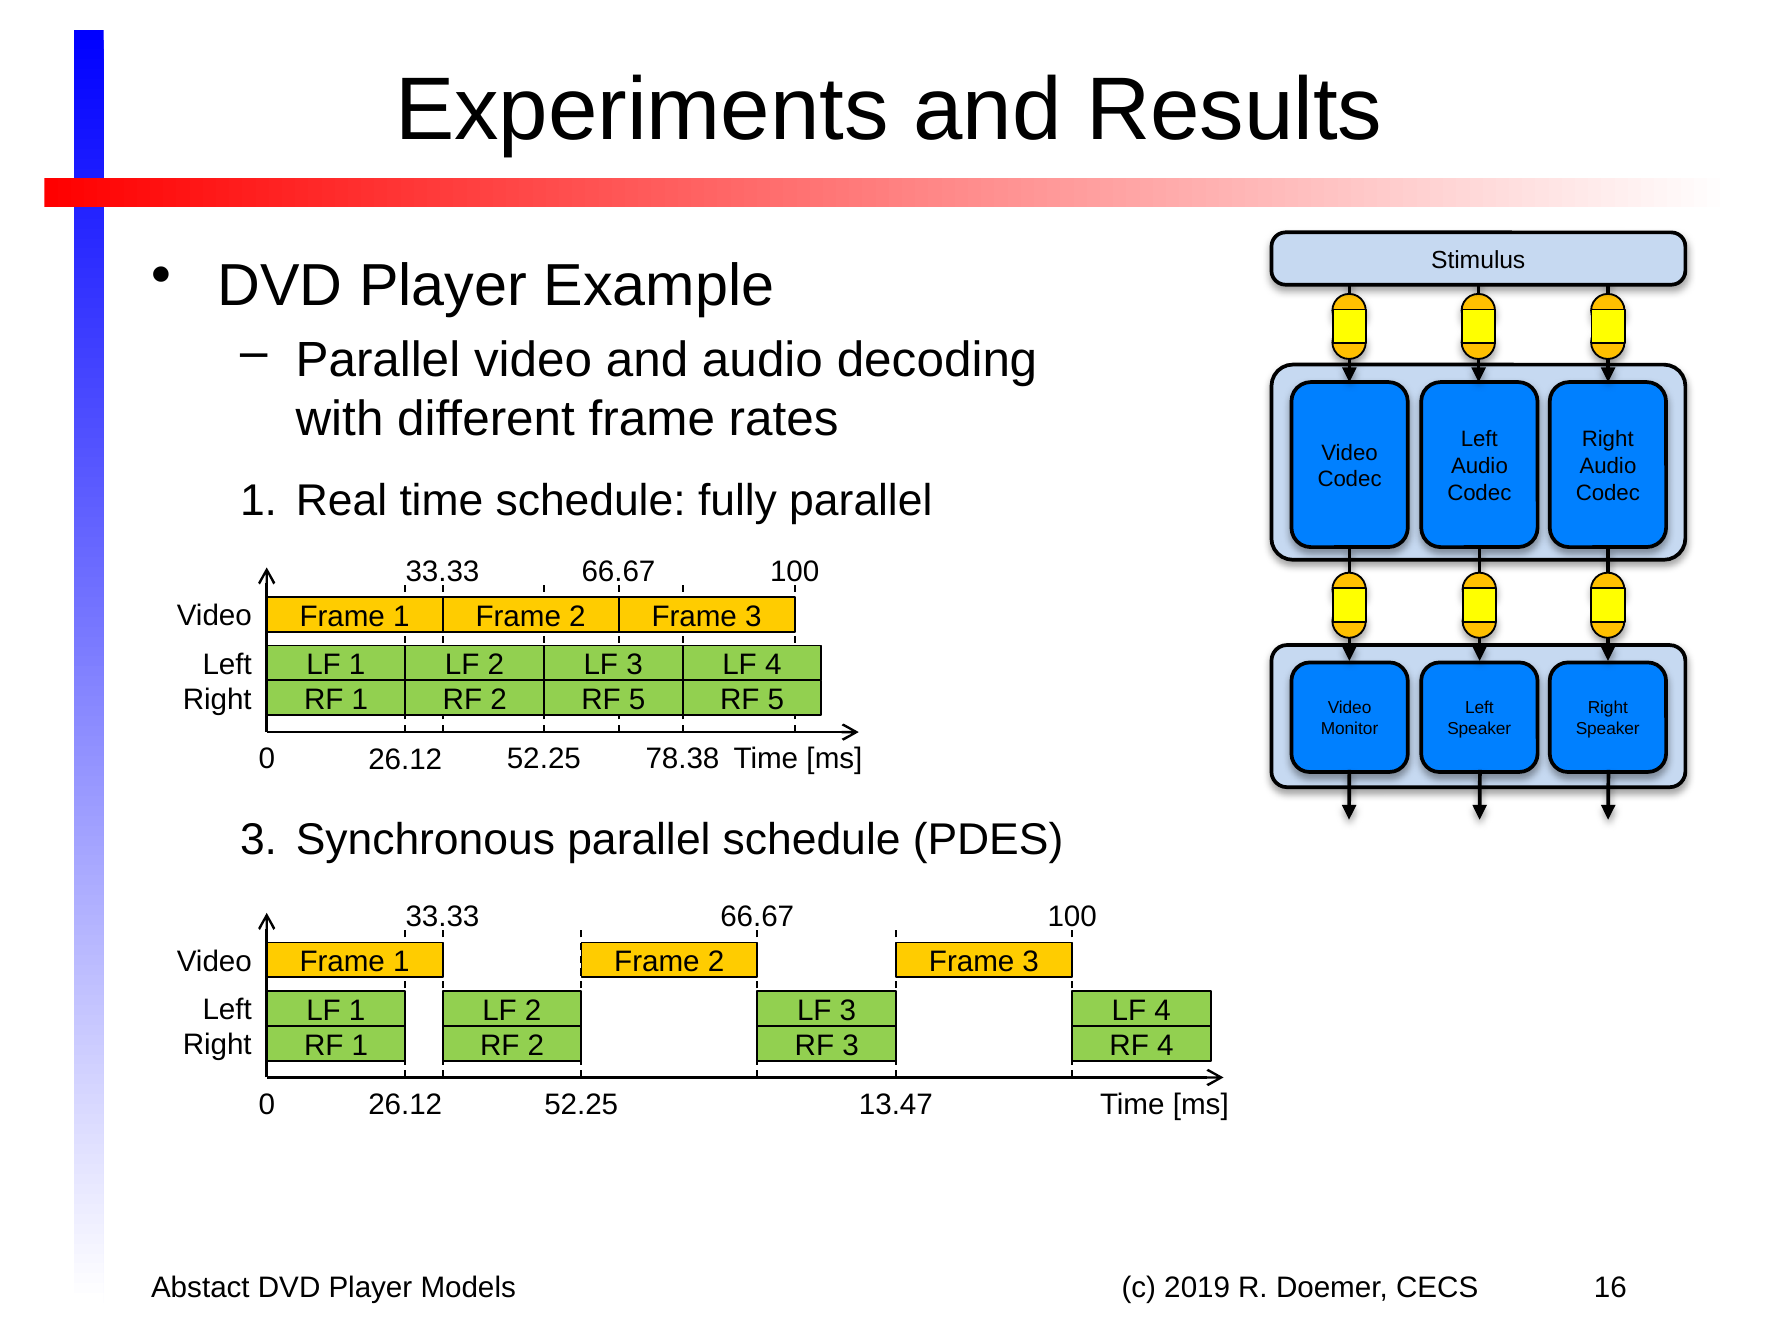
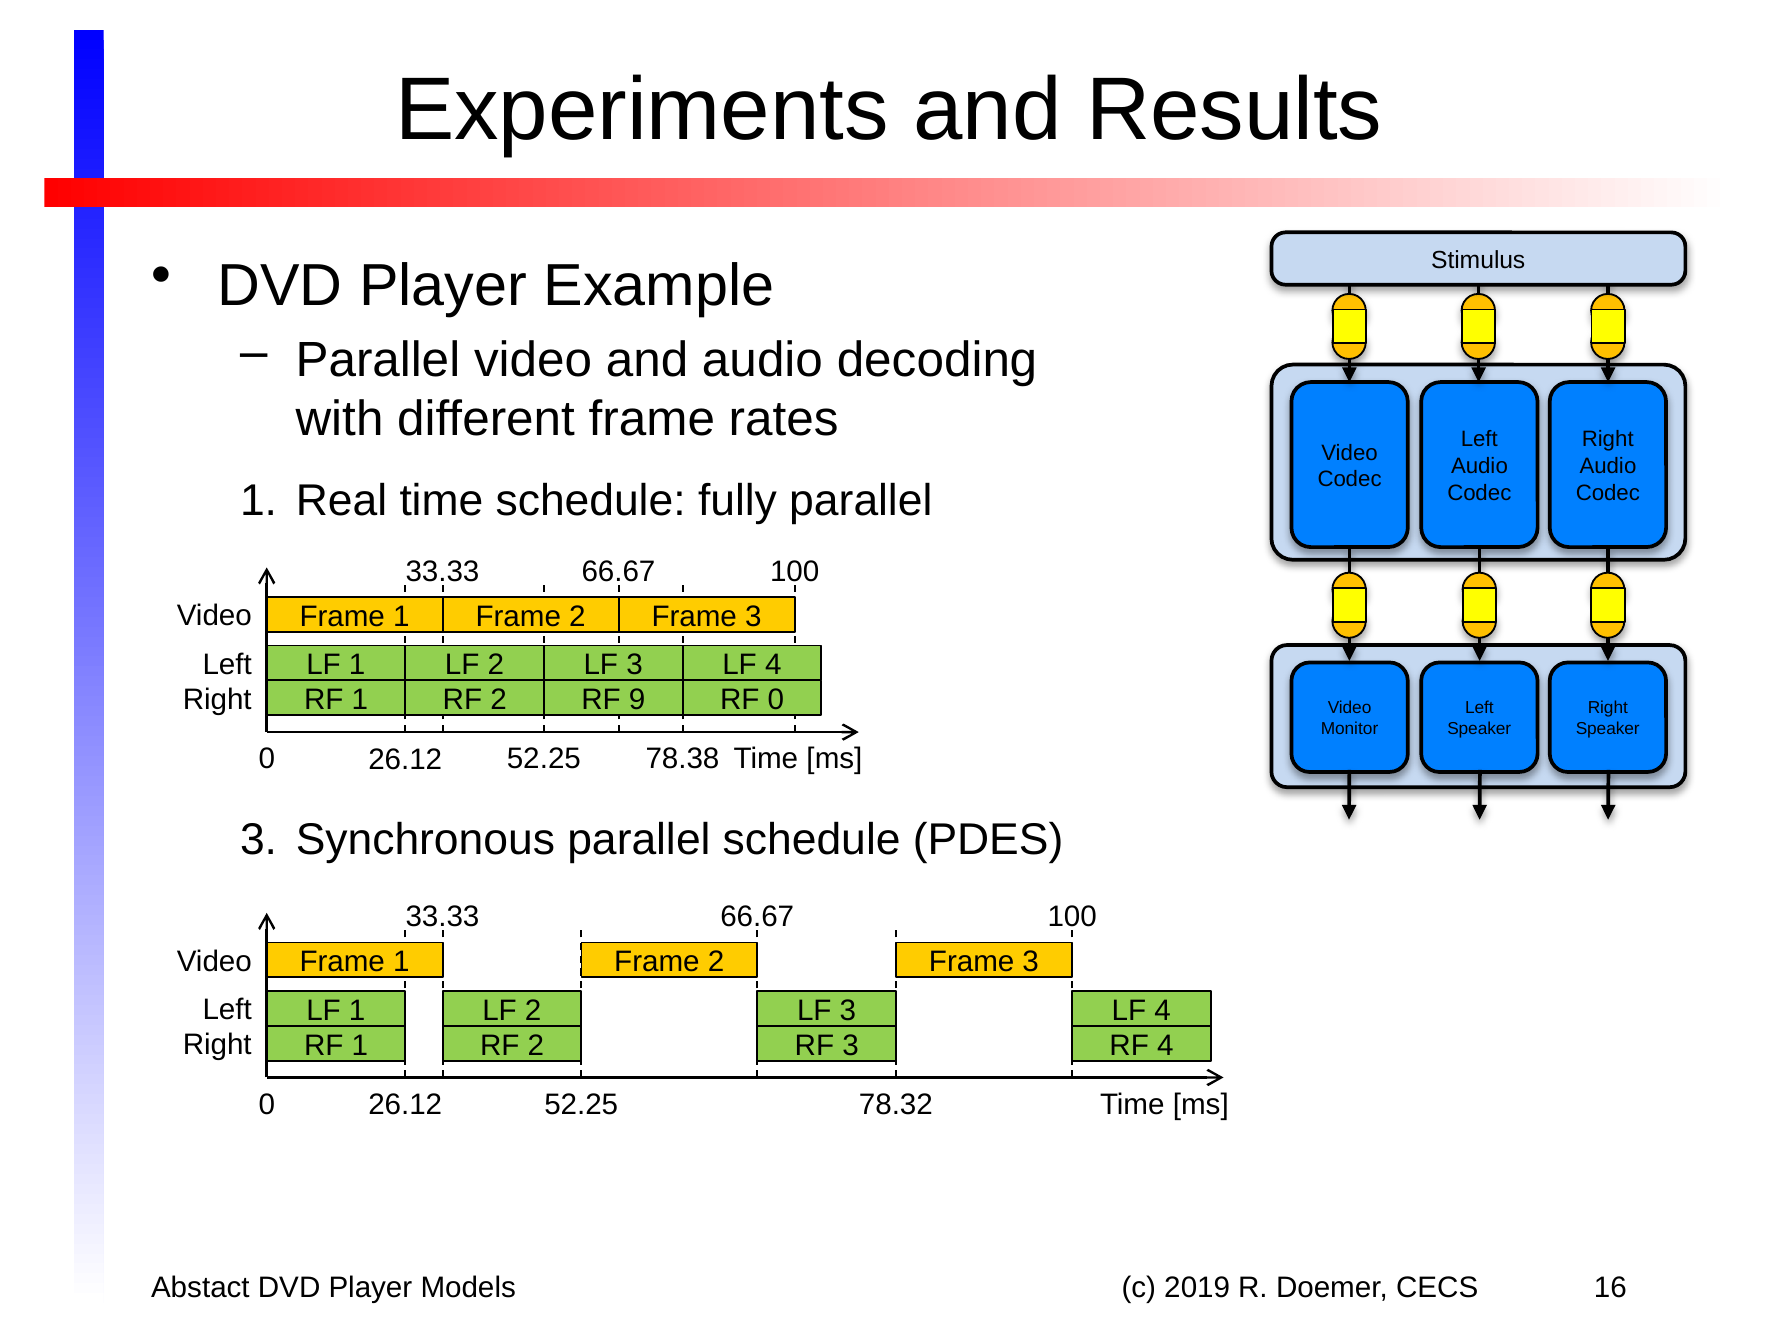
5 at (637, 700): 5 -> 9
5 at (776, 700): 5 -> 0
13.47: 13.47 -> 78.32
